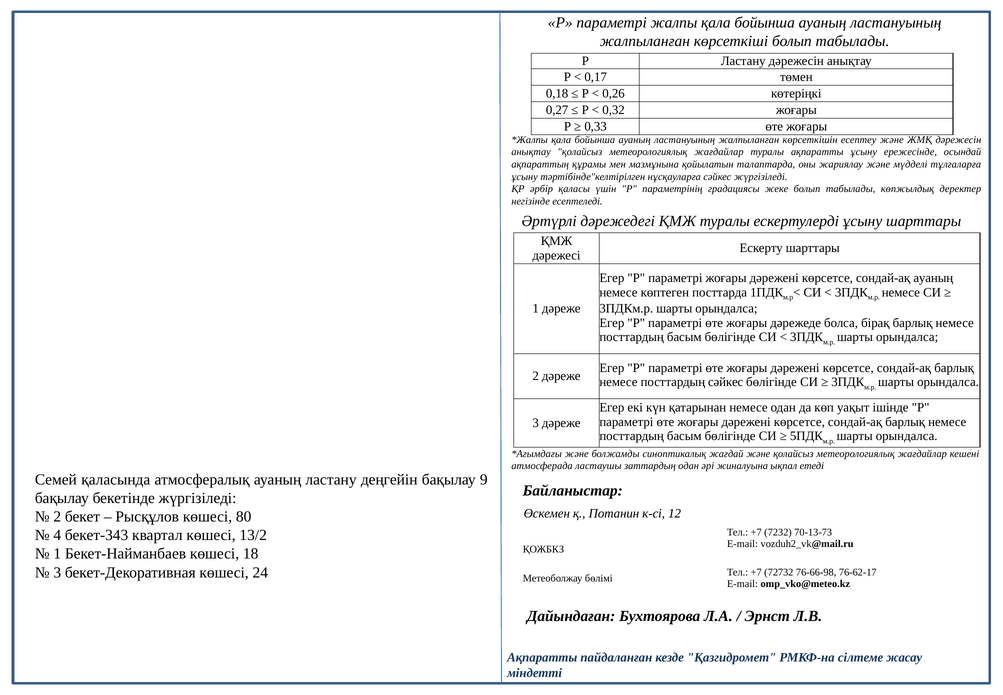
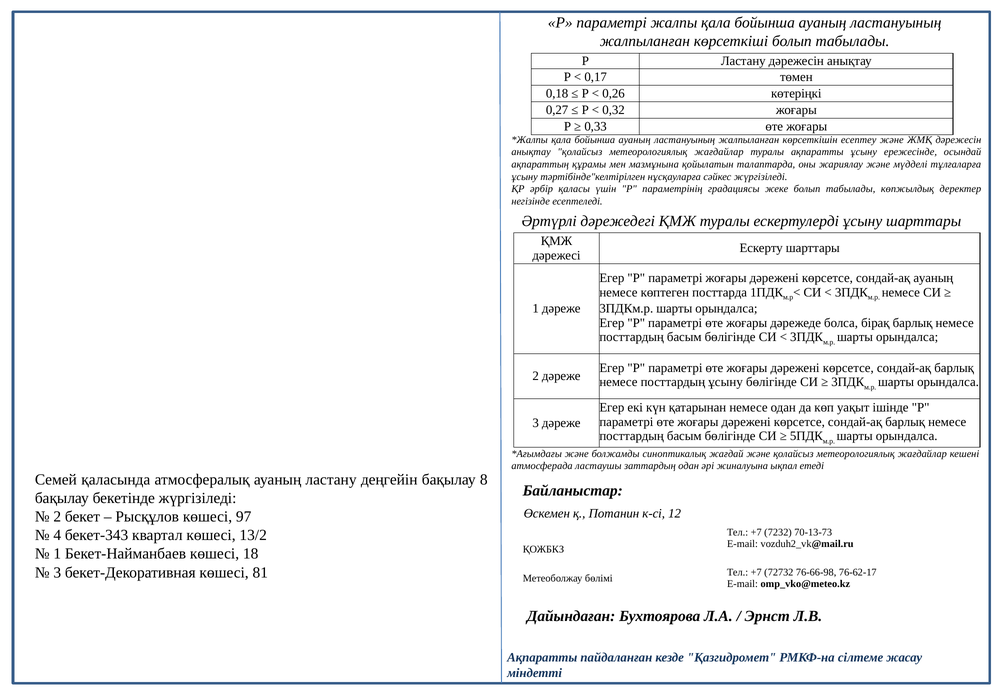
посттардың сәйкес: сәйкес -> ұсыну
9: 9 -> 8
80: 80 -> 97
24: 24 -> 81
